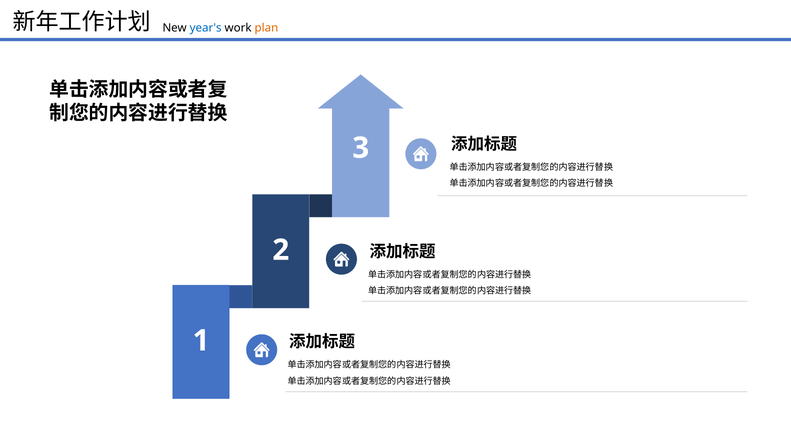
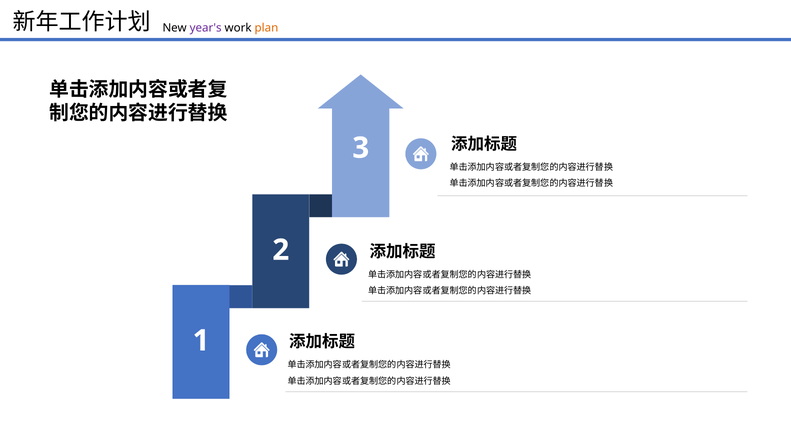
year's colour: blue -> purple
